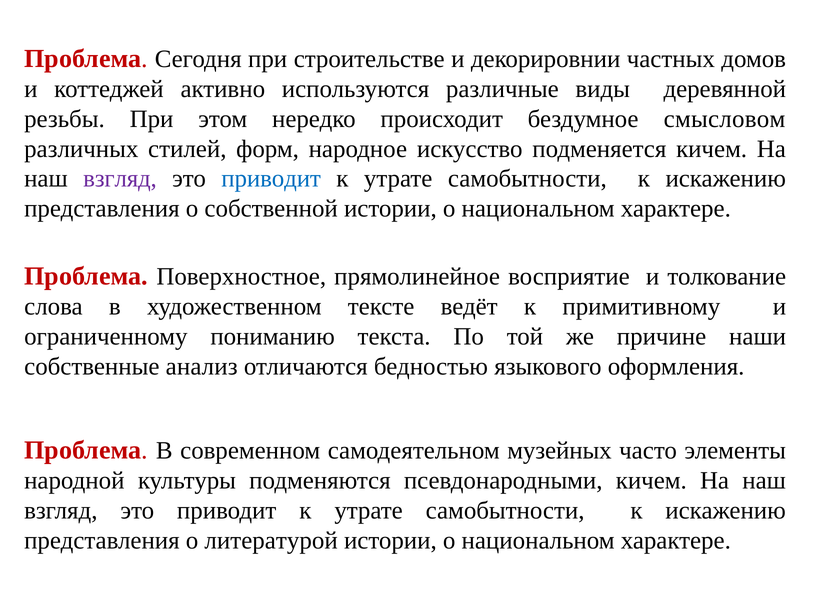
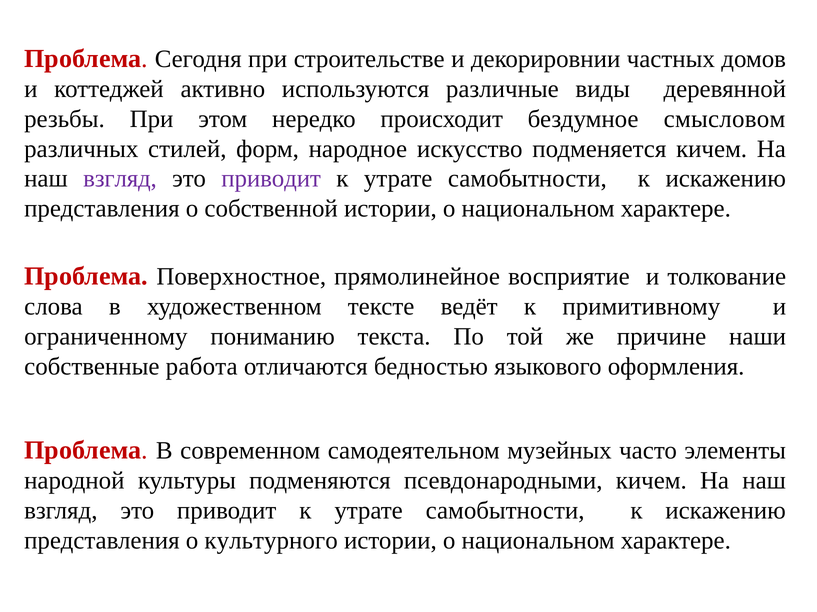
приводит at (271, 179) colour: blue -> purple
анализ: анализ -> работа
литературой: литературой -> культурного
